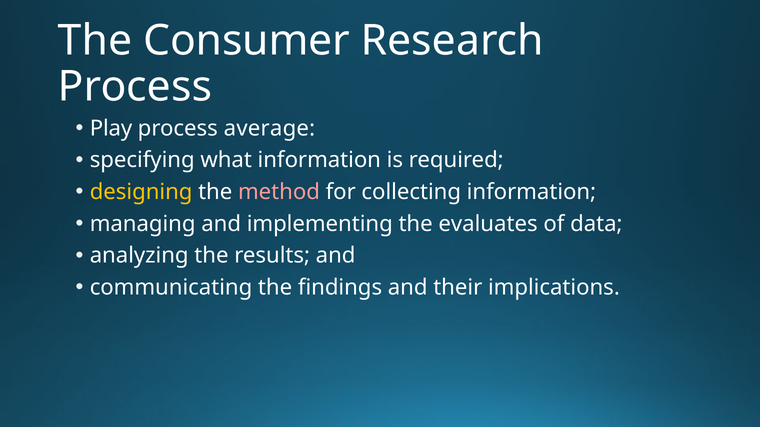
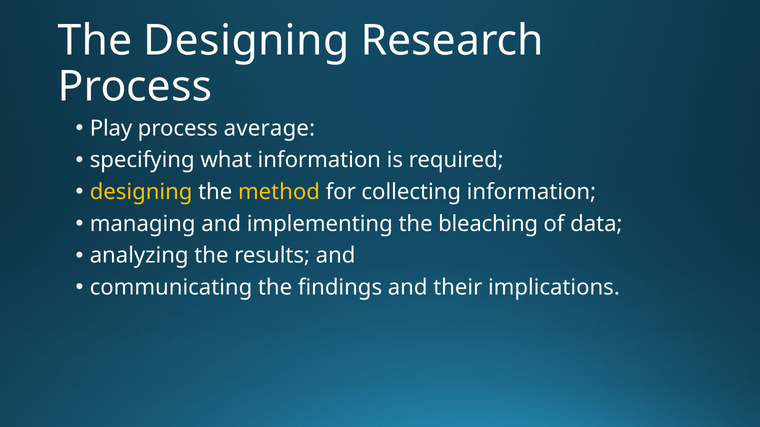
The Consumer: Consumer -> Designing
method colour: pink -> yellow
evaluates: evaluates -> bleaching
